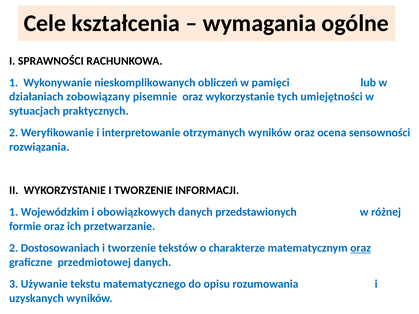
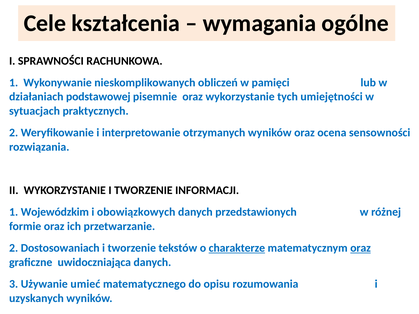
zobowiązany: zobowiązany -> podstawowej
charakterze underline: none -> present
przedmiotowej: przedmiotowej -> uwidoczniająca
tekstu: tekstu -> umieć
